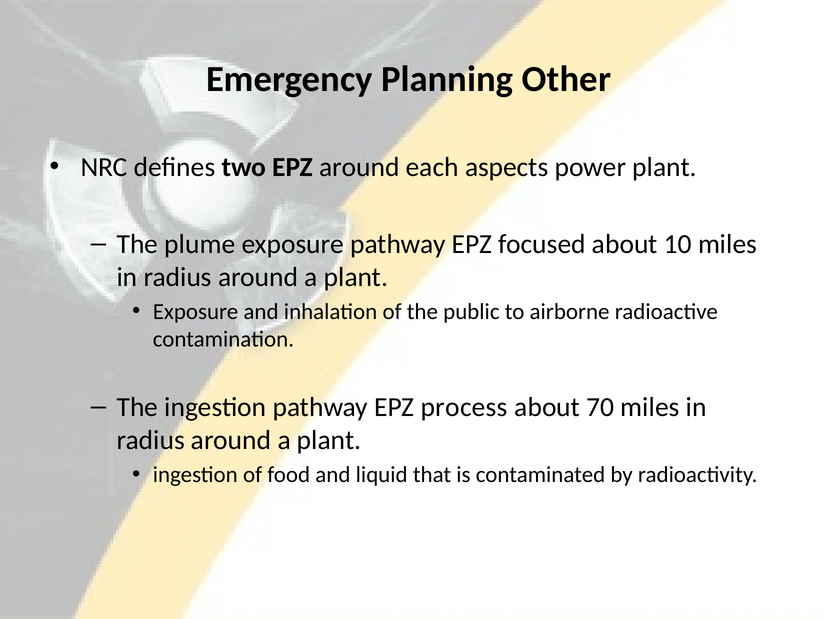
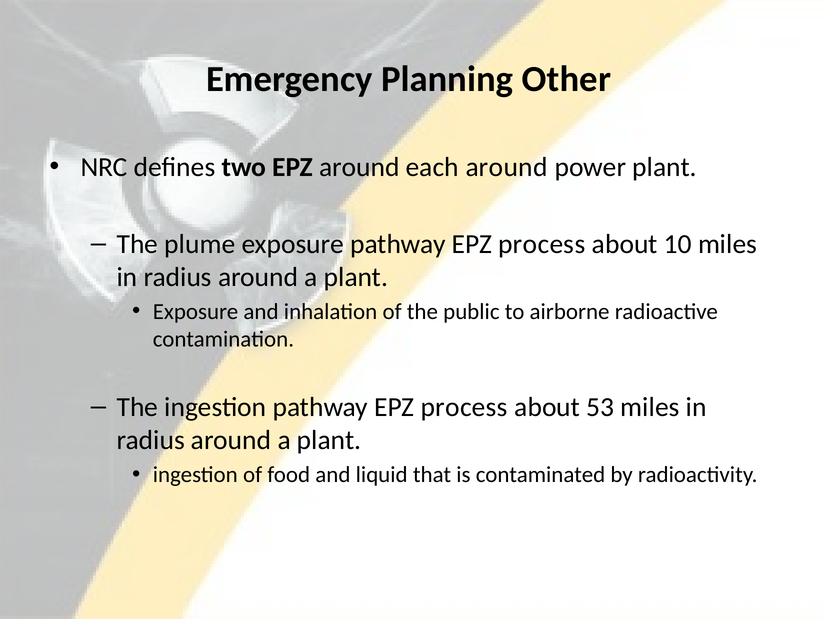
each aspects: aspects -> around
exposure pathway EPZ focused: focused -> process
70: 70 -> 53
